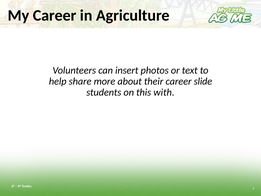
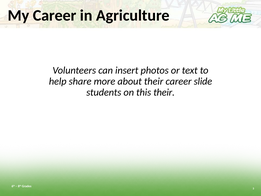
this with: with -> their
